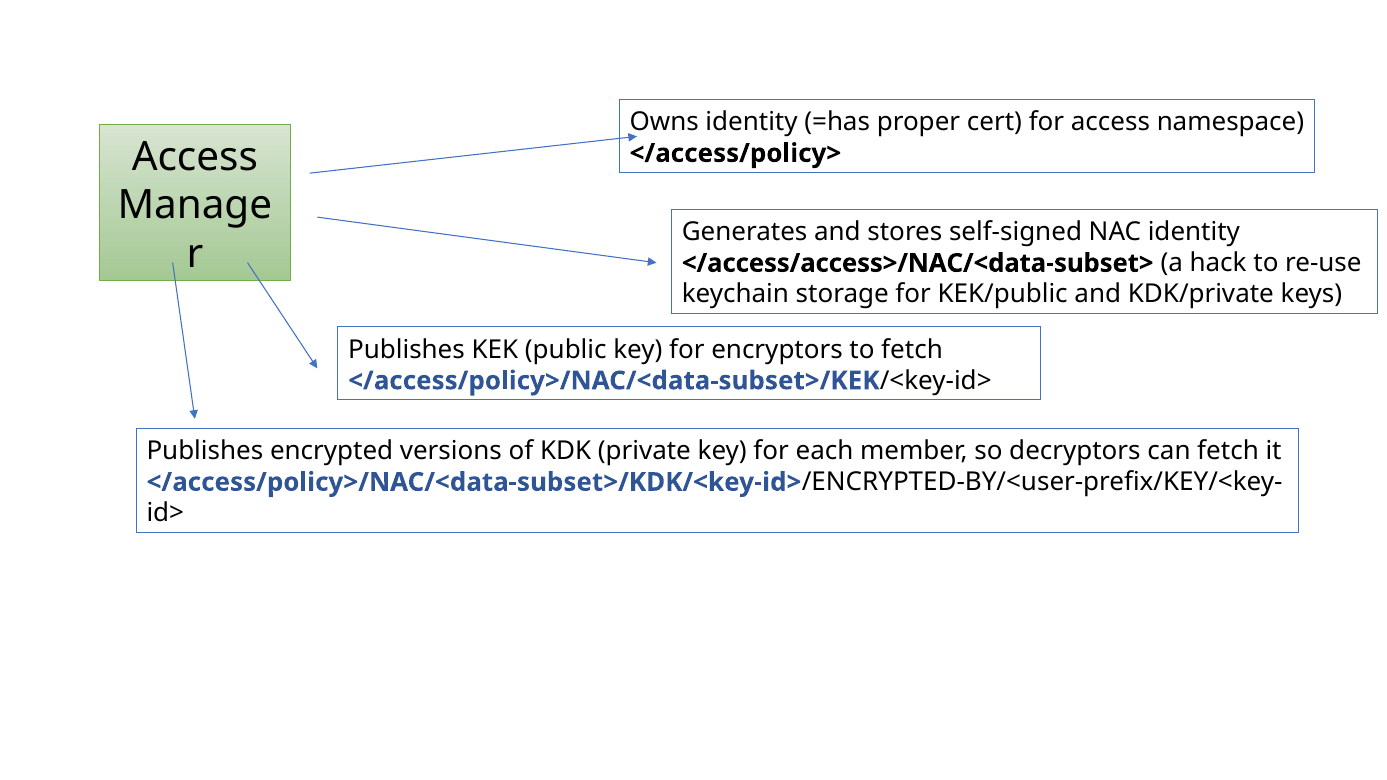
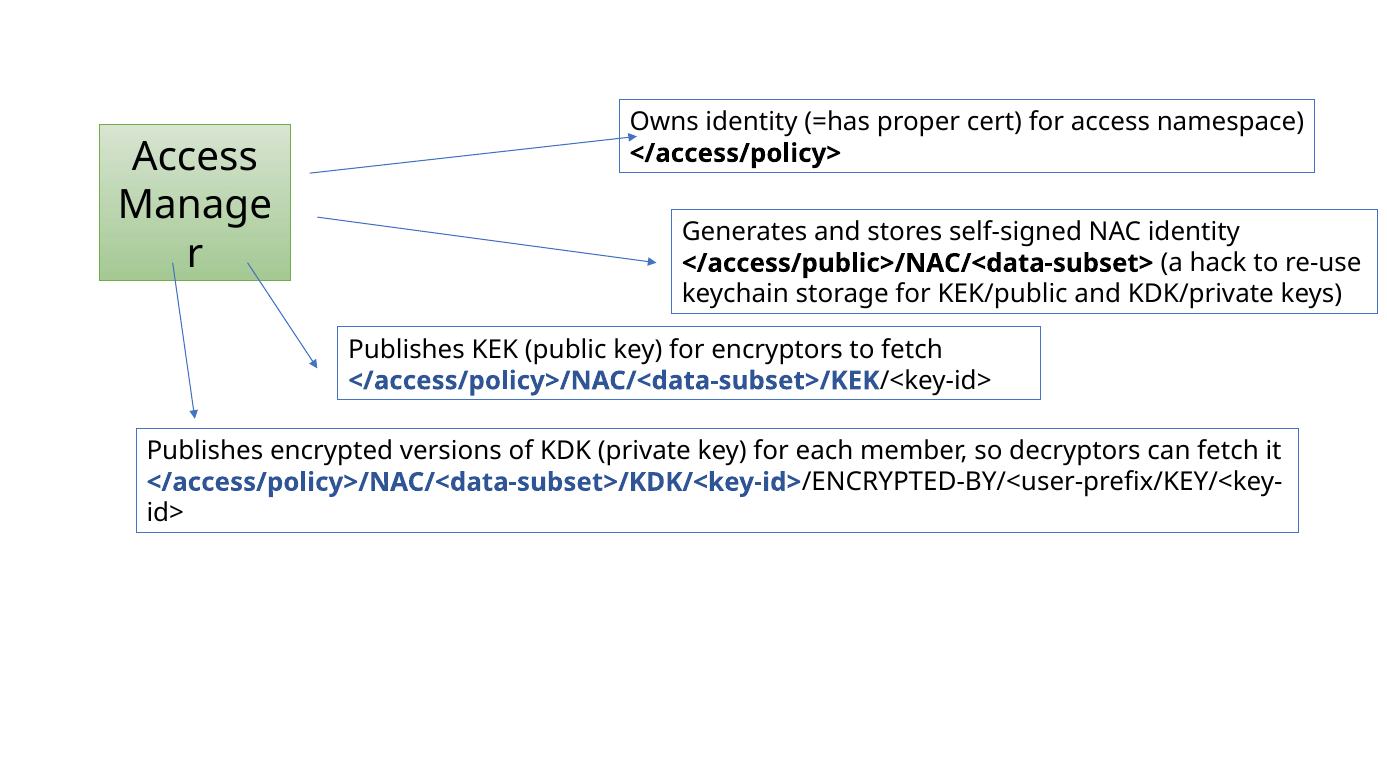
</access/access>/NAC/<data-subset>: </access/access>/NAC/<data-subset> -> </access/public>/NAC/<data-subset>
